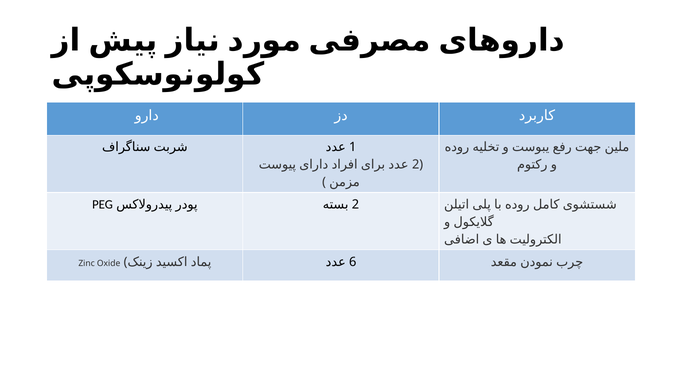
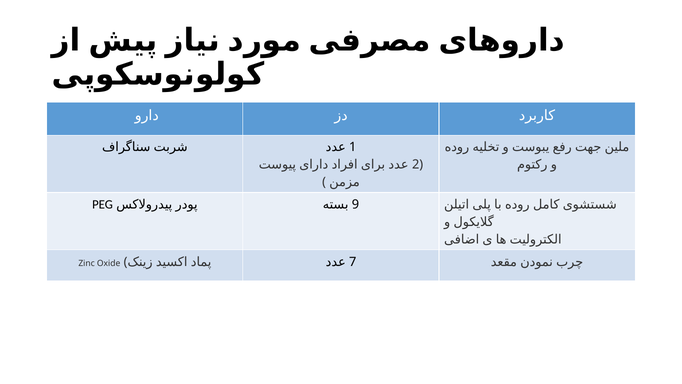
PEG 2: 2 -> 9
6: 6 -> 7
